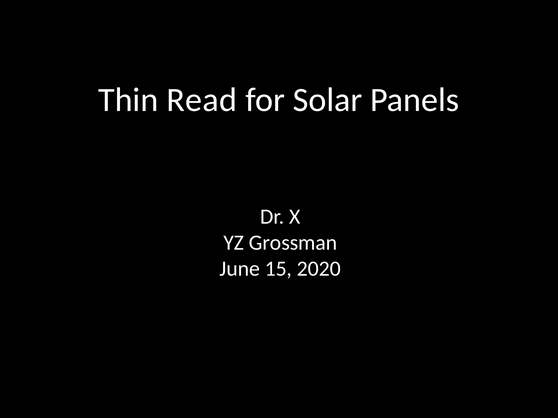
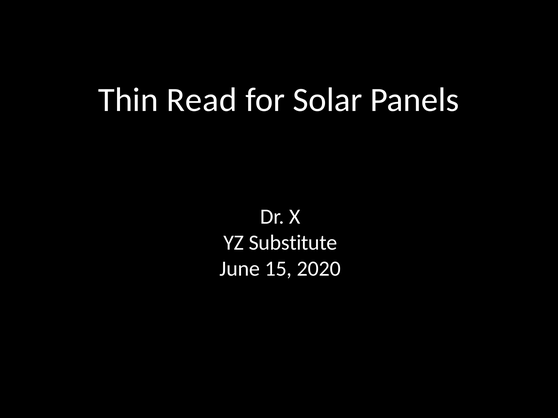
Grossman: Grossman -> Substitute
